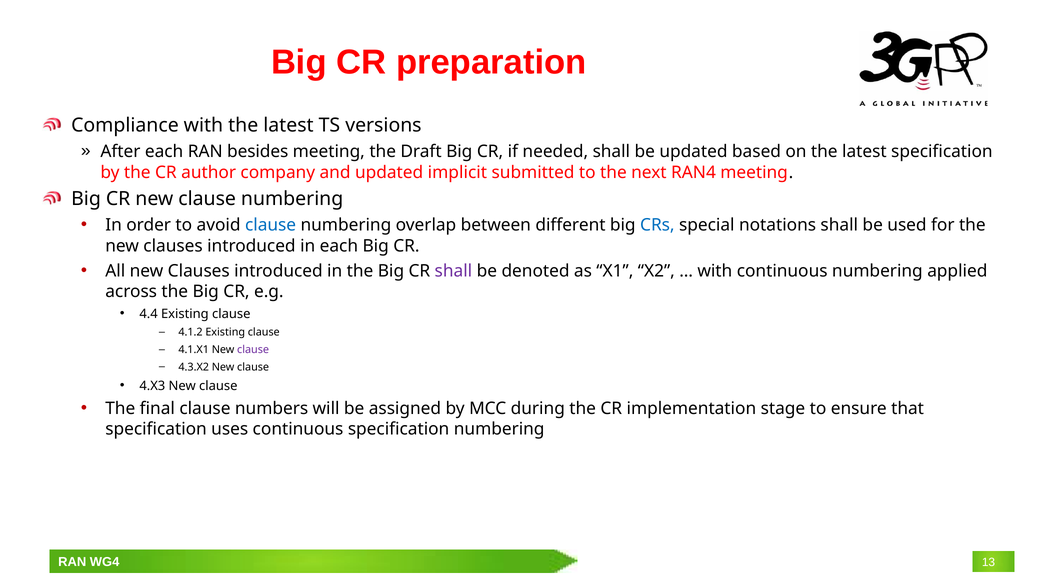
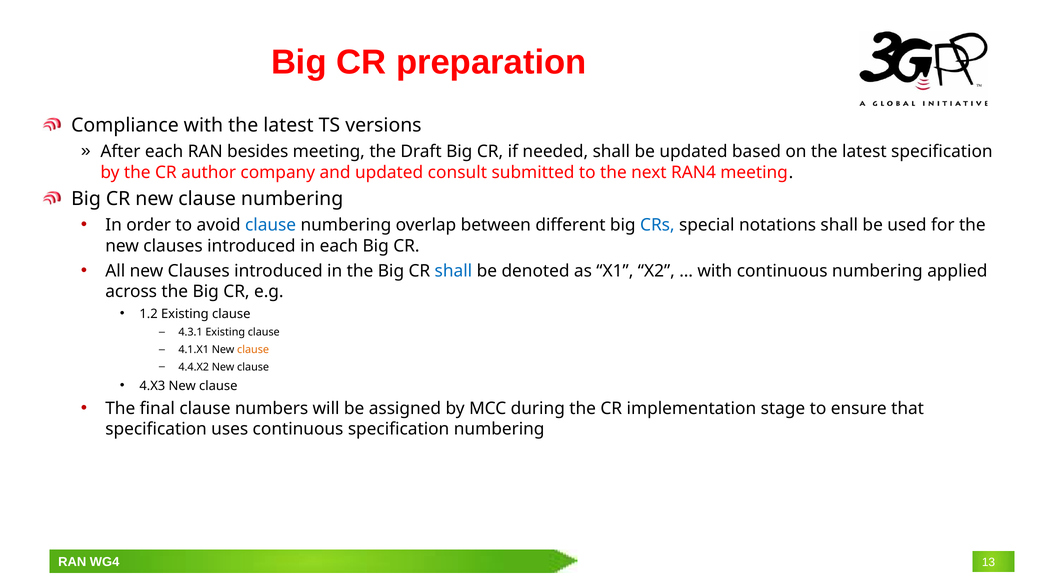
implicit: implicit -> consult
shall at (453, 271) colour: purple -> blue
4.4: 4.4 -> 1.2
4.1.2: 4.1.2 -> 4.3.1
clause at (253, 350) colour: purple -> orange
4.3.X2: 4.3.X2 -> 4.4.X2
